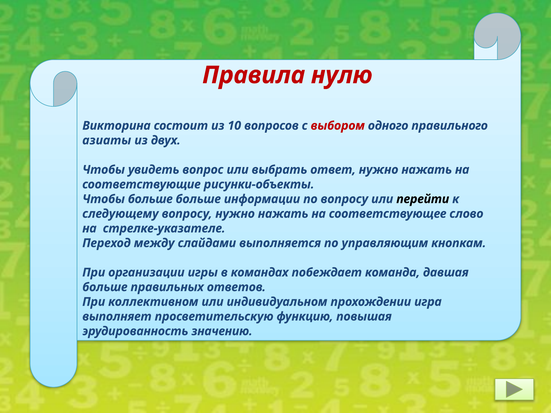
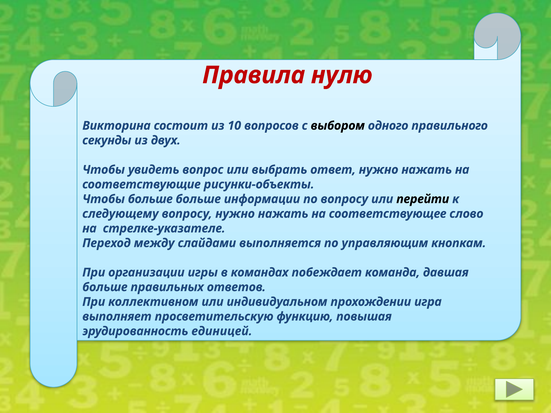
выбором colour: red -> black
азиаты: азиаты -> секунды
значению: значению -> единицей
